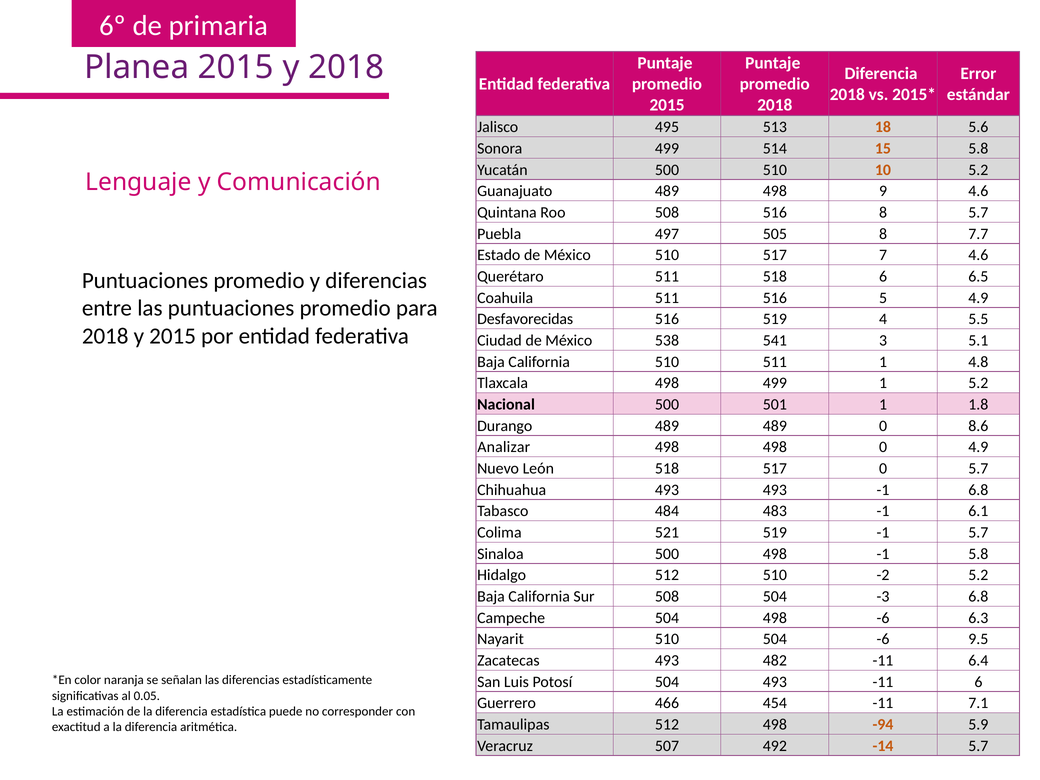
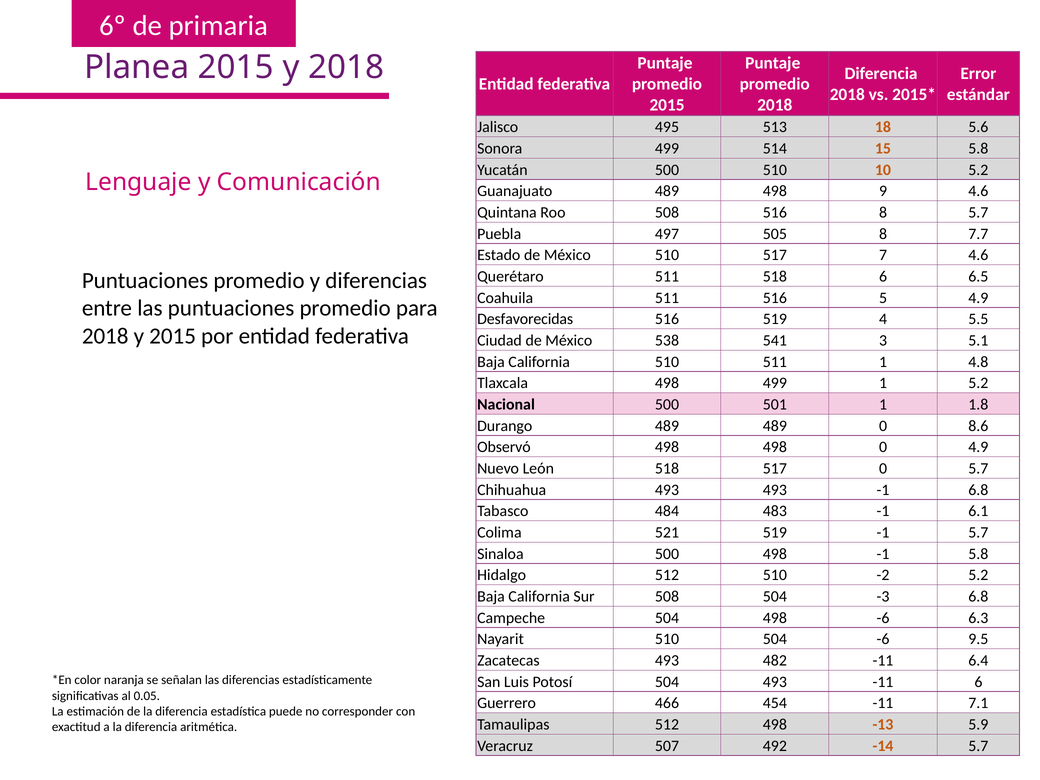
Analizar: Analizar -> Observó
-94: -94 -> -13
